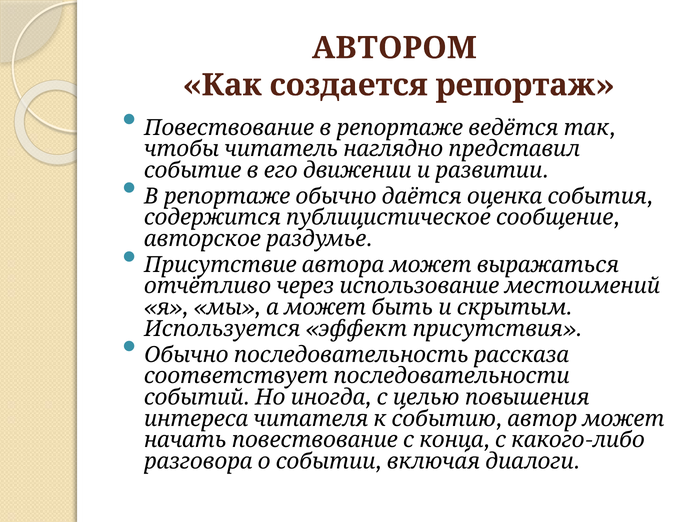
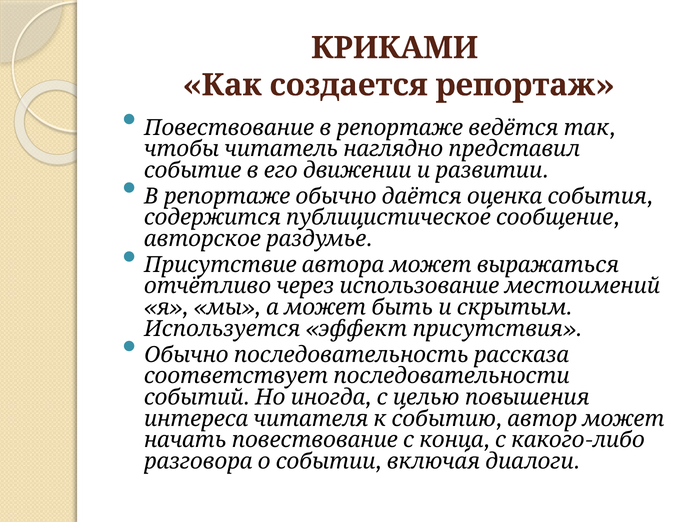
АВТОРОМ: АВТОРОМ -> КРИКАМИ
